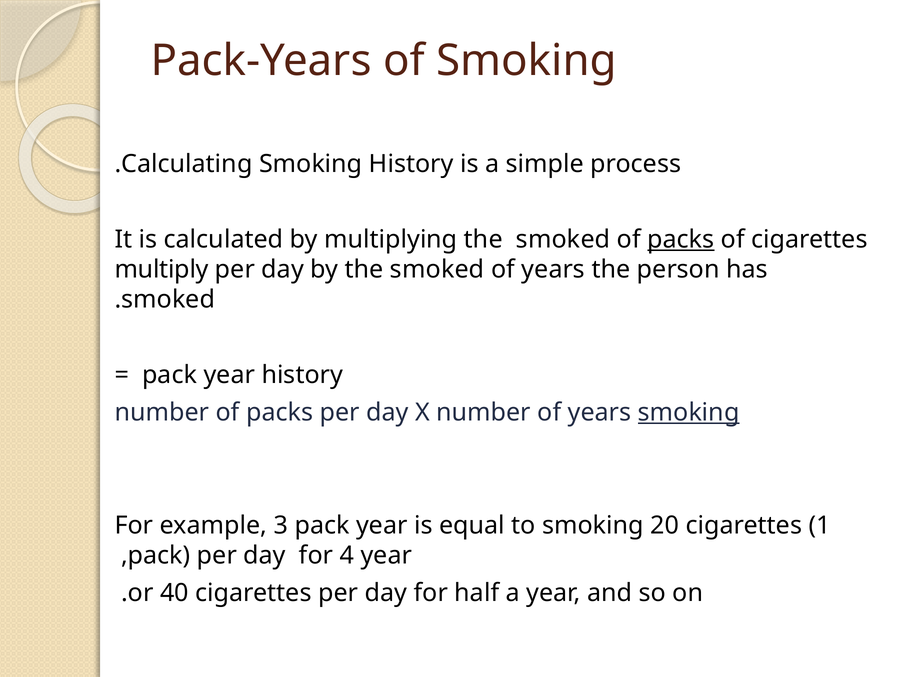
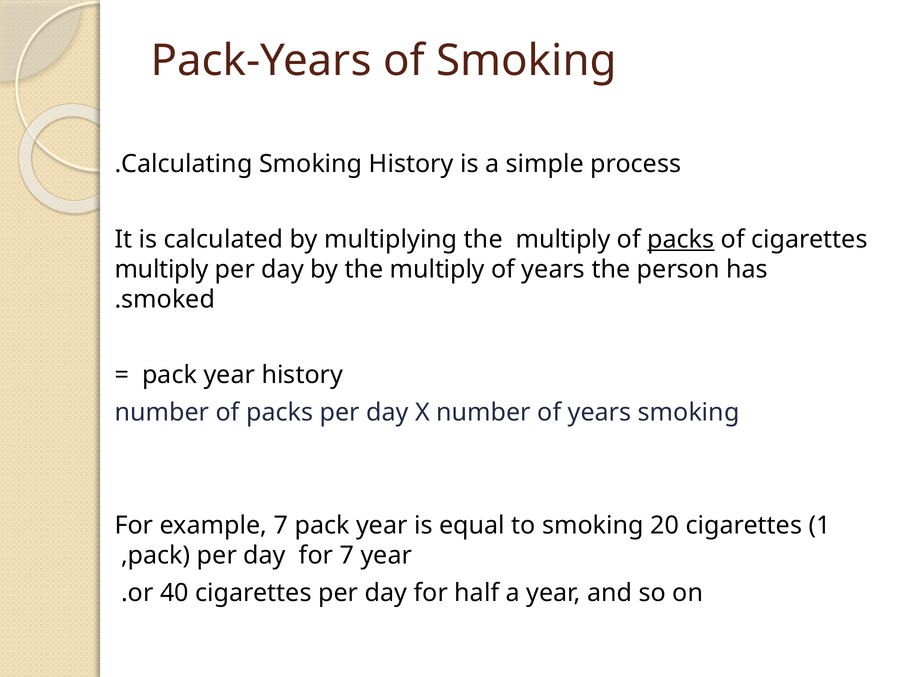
multiplying the smoked: smoked -> multiply
by the smoked: smoked -> multiply
smoking at (689, 413) underline: present -> none
example 3: 3 -> 7
for 4: 4 -> 7
